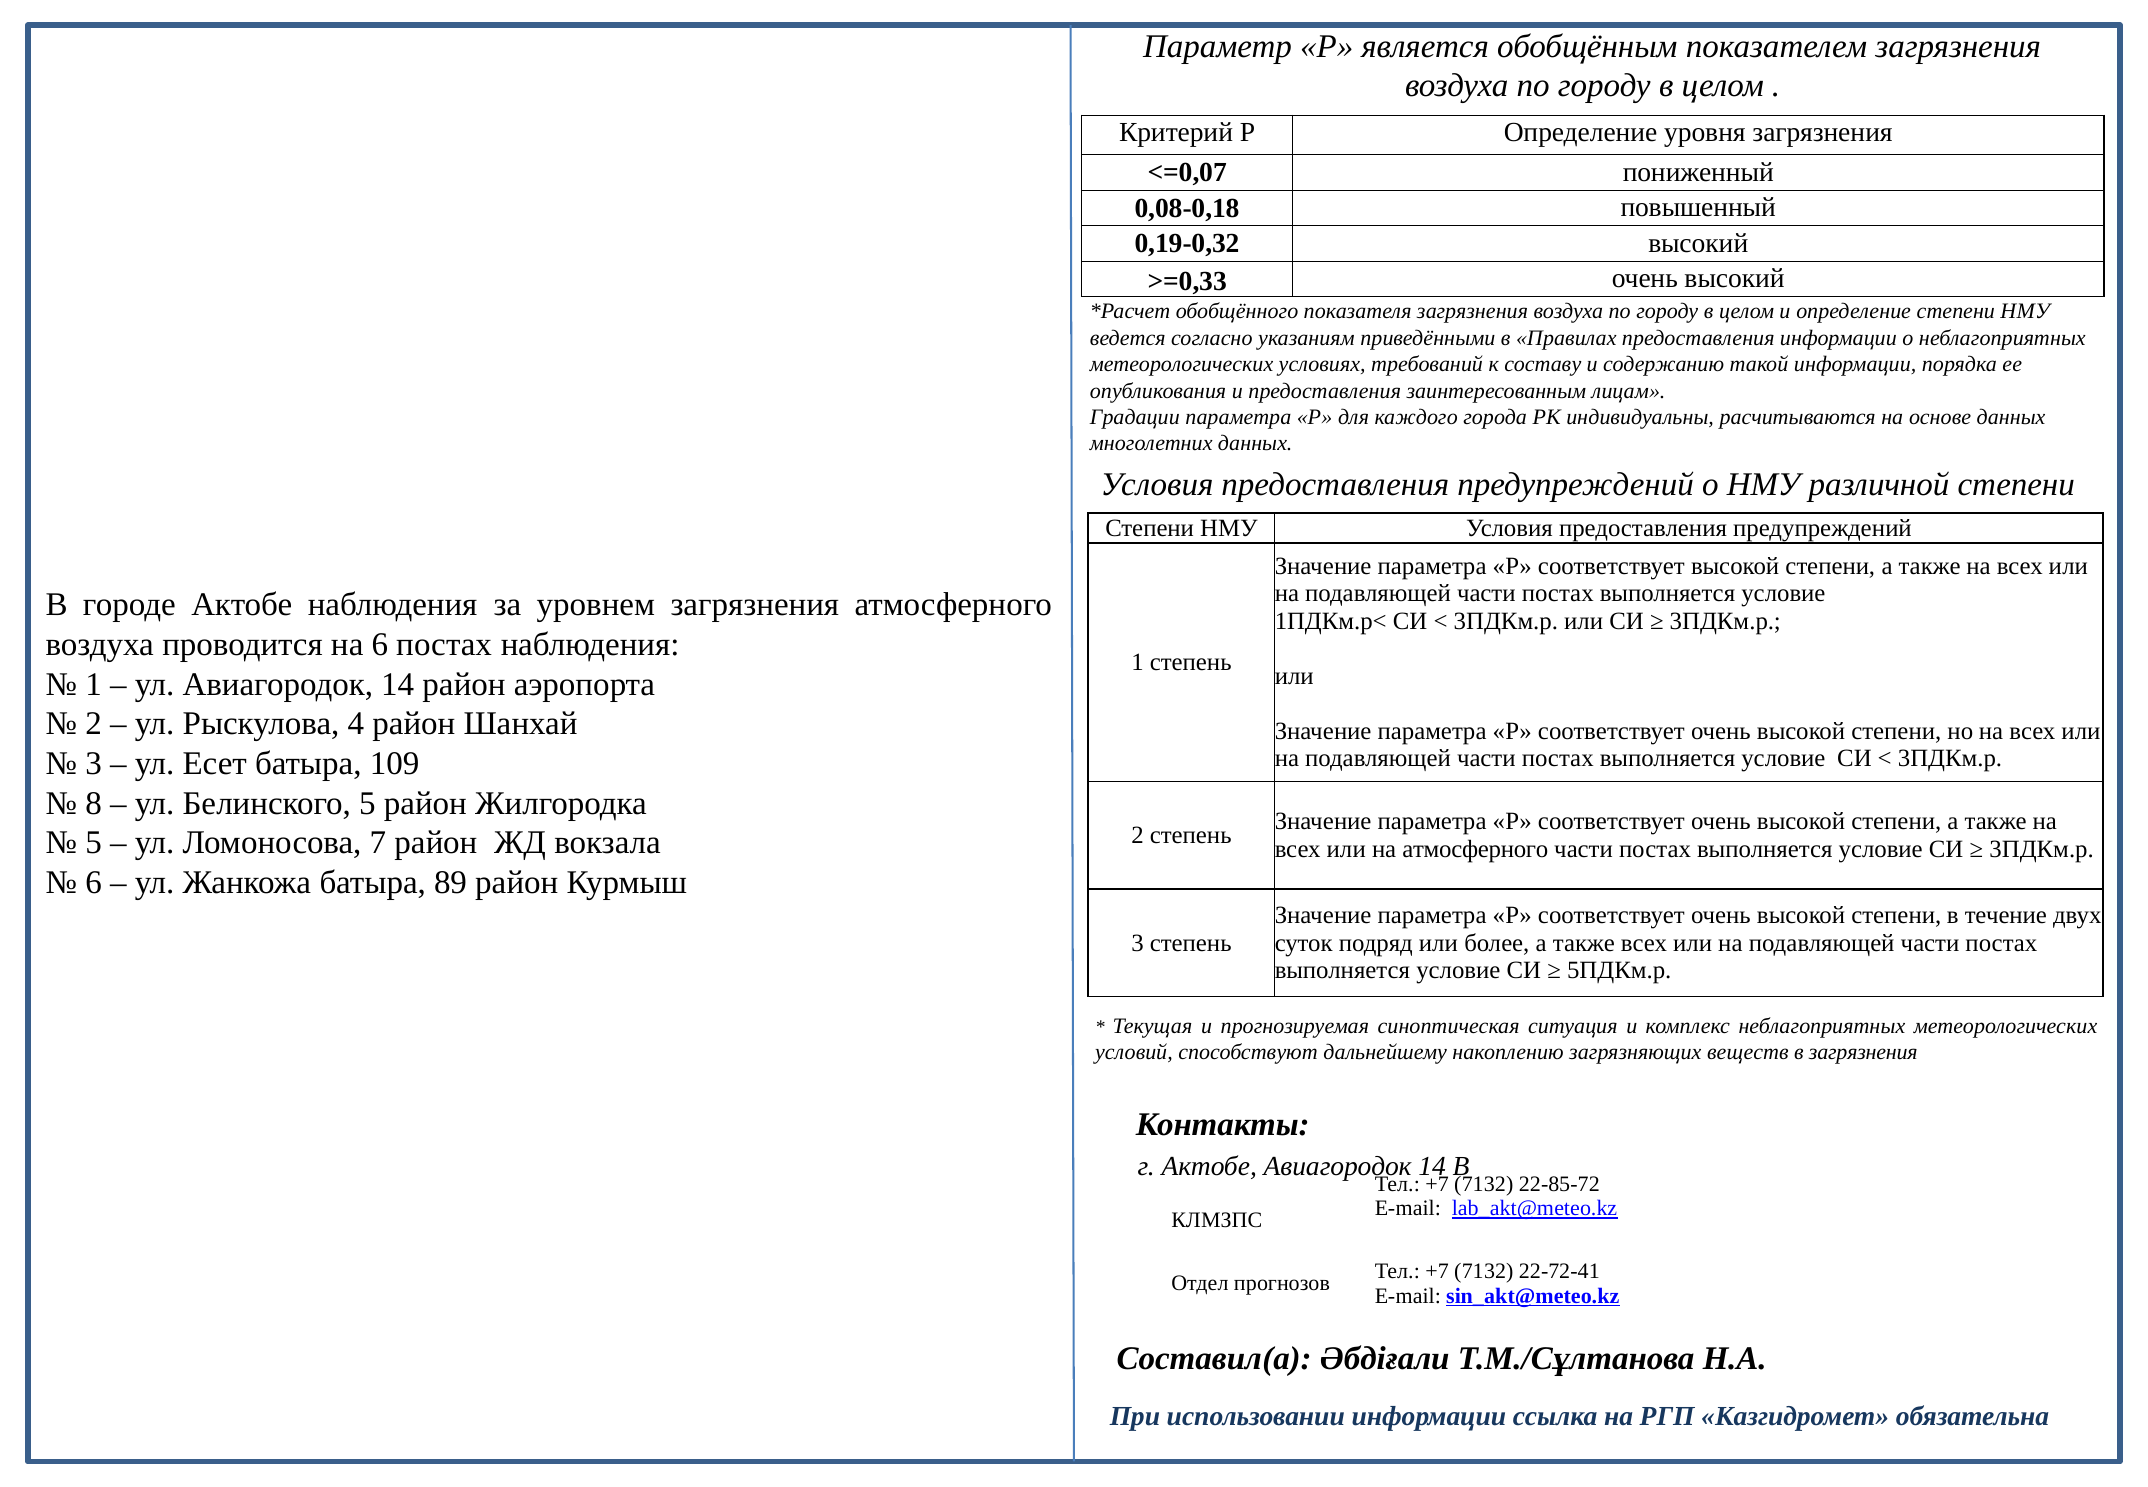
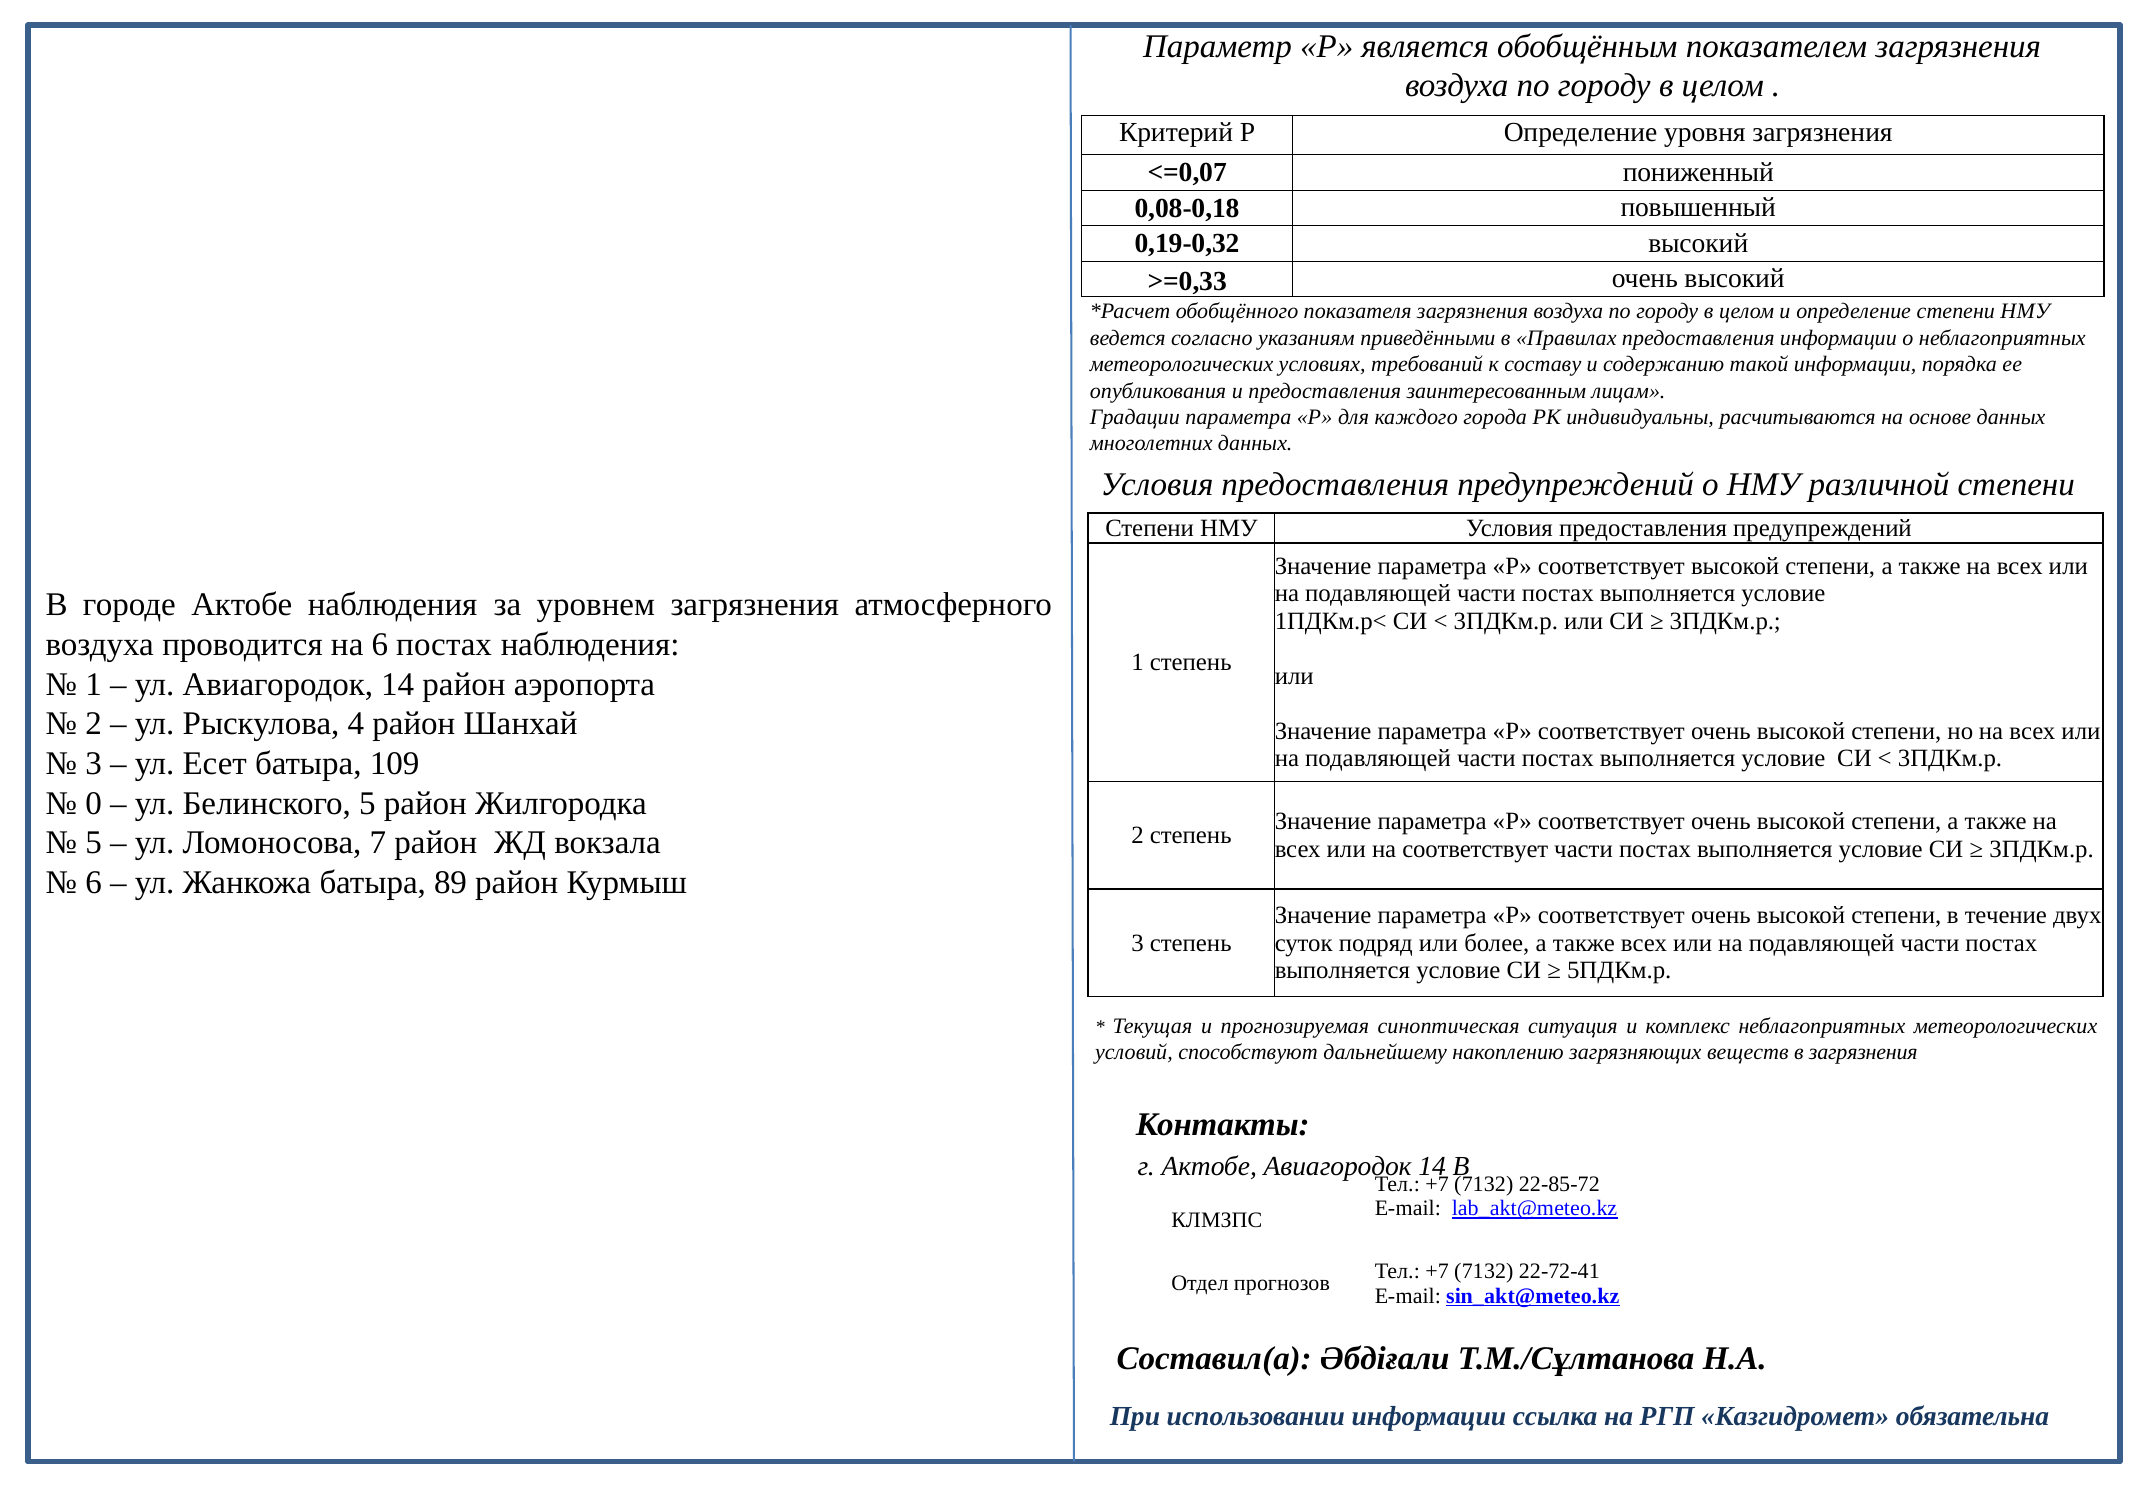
8: 8 -> 0
на атмосферного: атмосферного -> соответствует
